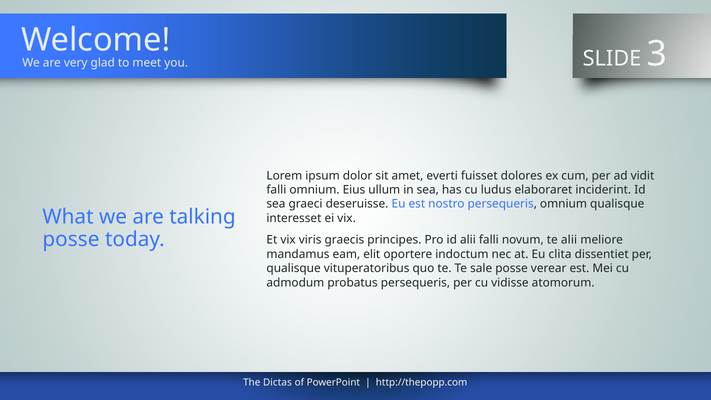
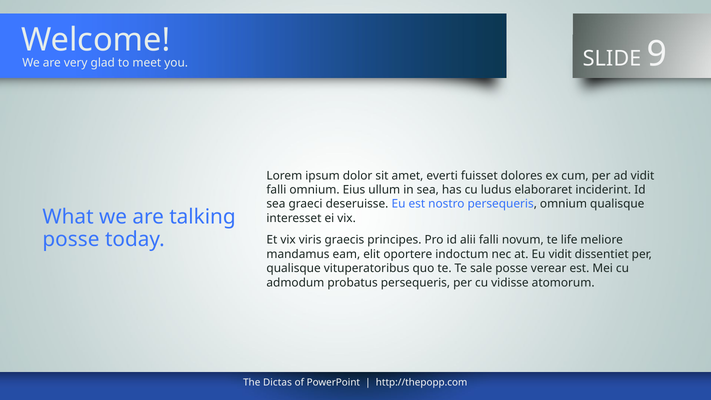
3: 3 -> 9
te alii: alii -> life
Eu clita: clita -> vidit
